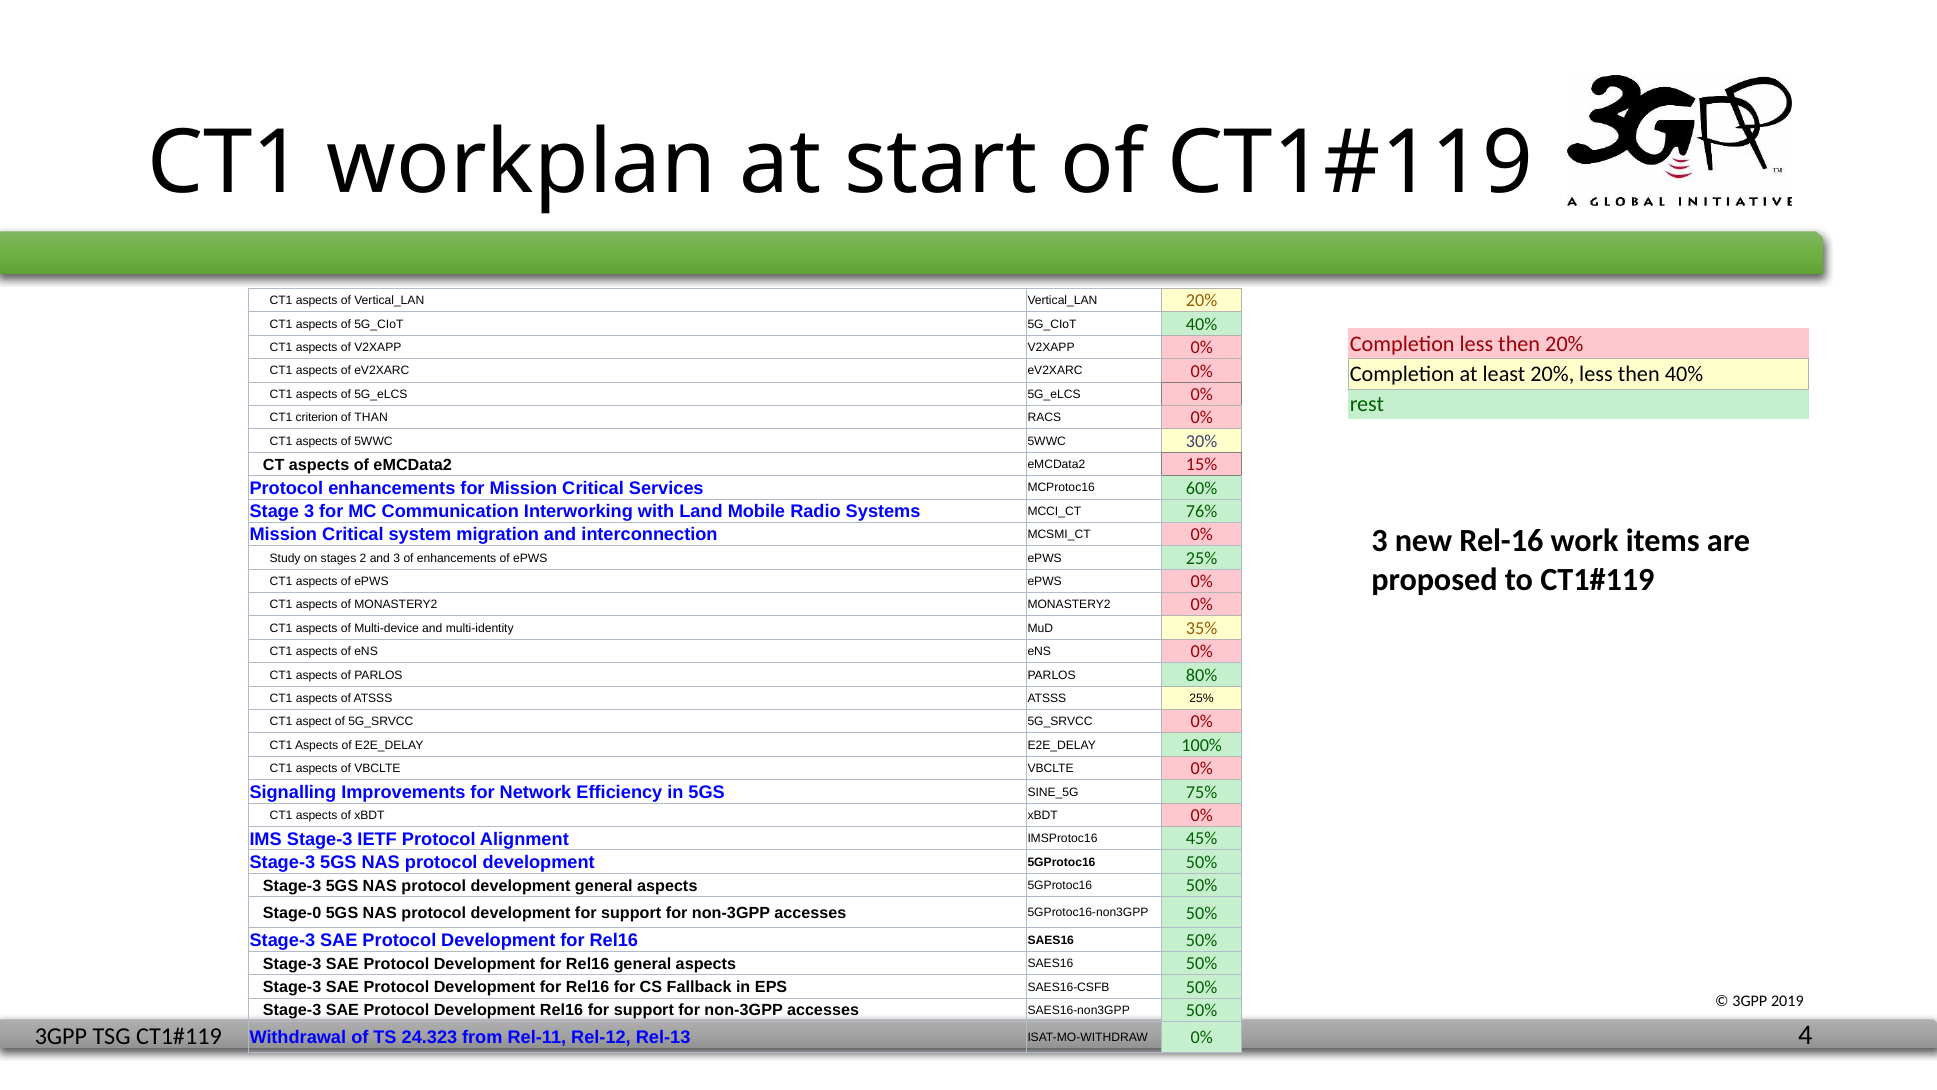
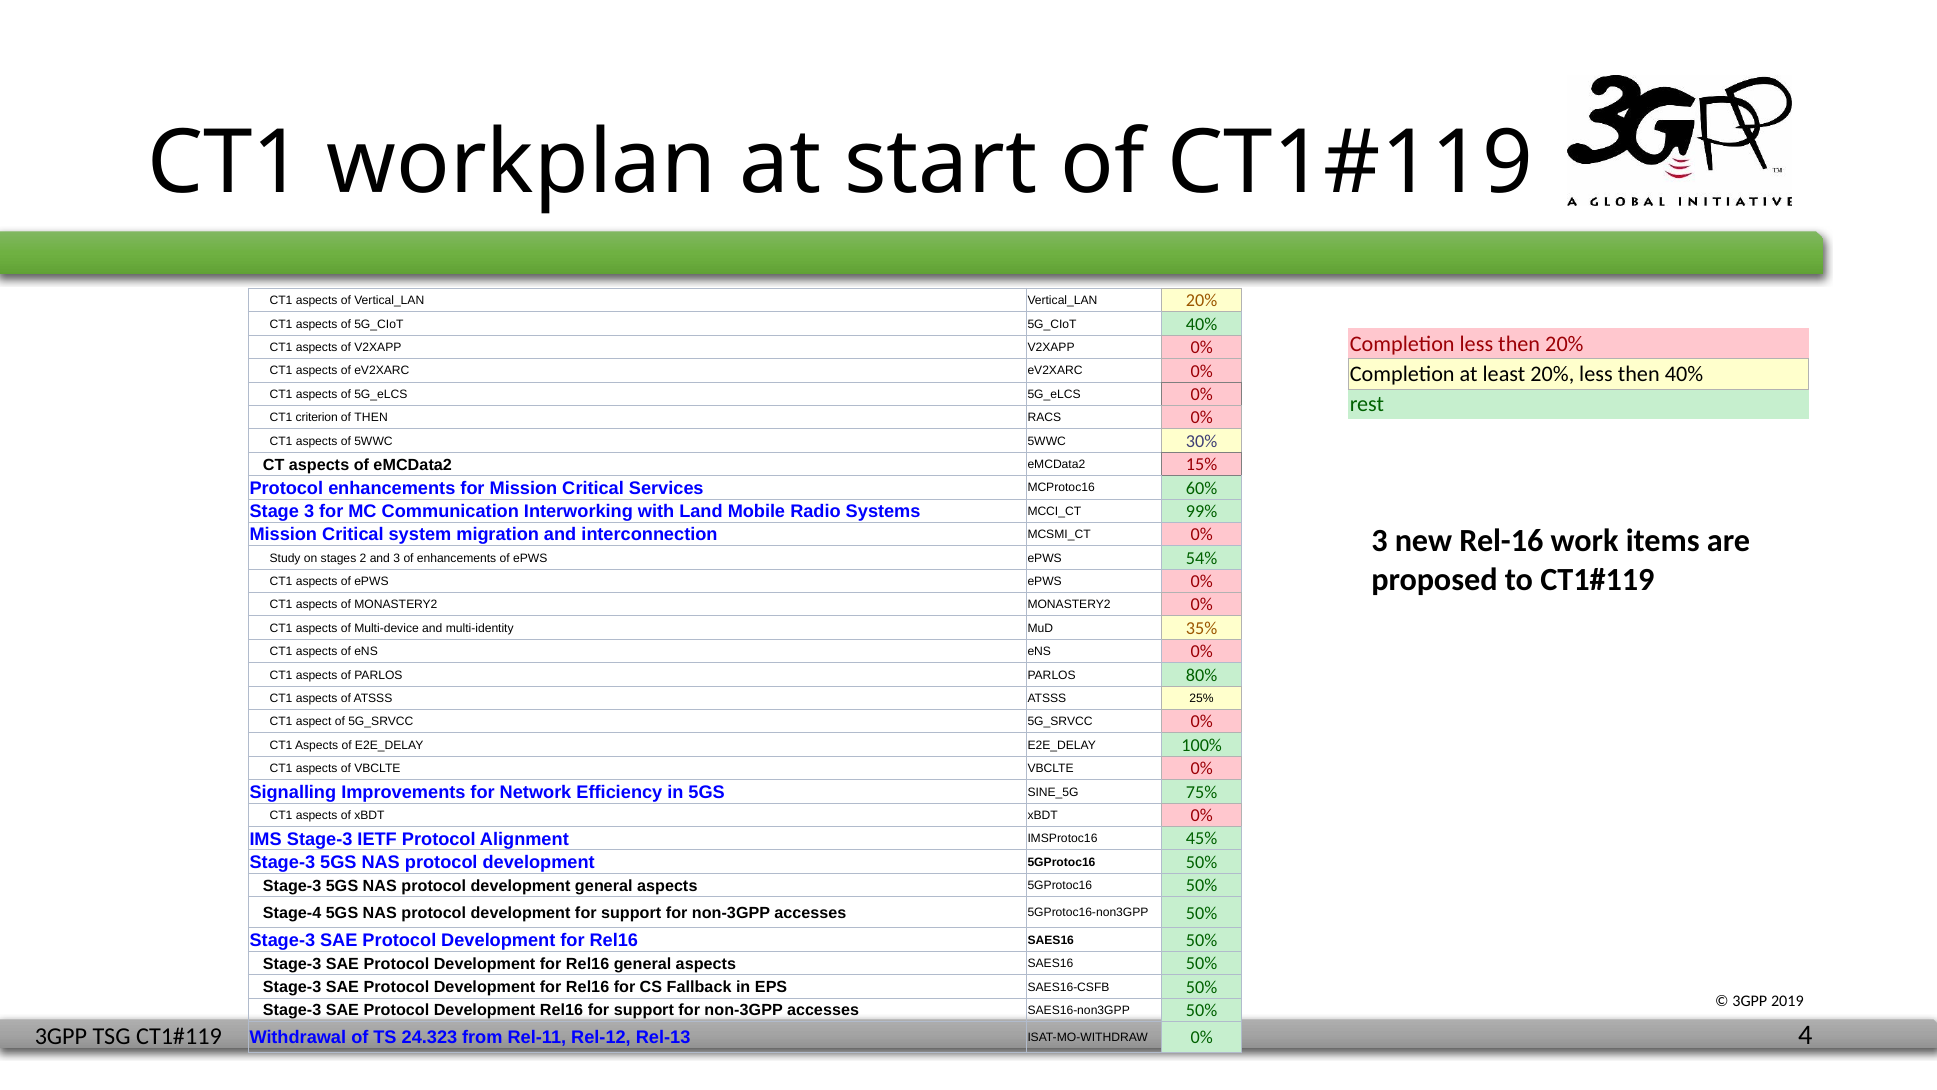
of THAN: THAN -> THEN
76%: 76% -> 99%
ePWS 25%: 25% -> 54%
Stage-0: Stage-0 -> Stage-4
